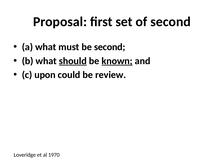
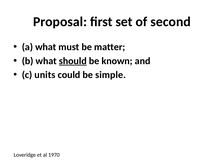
be second: second -> matter
known underline: present -> none
upon: upon -> units
review: review -> simple
